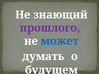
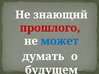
прошлого colour: purple -> red
